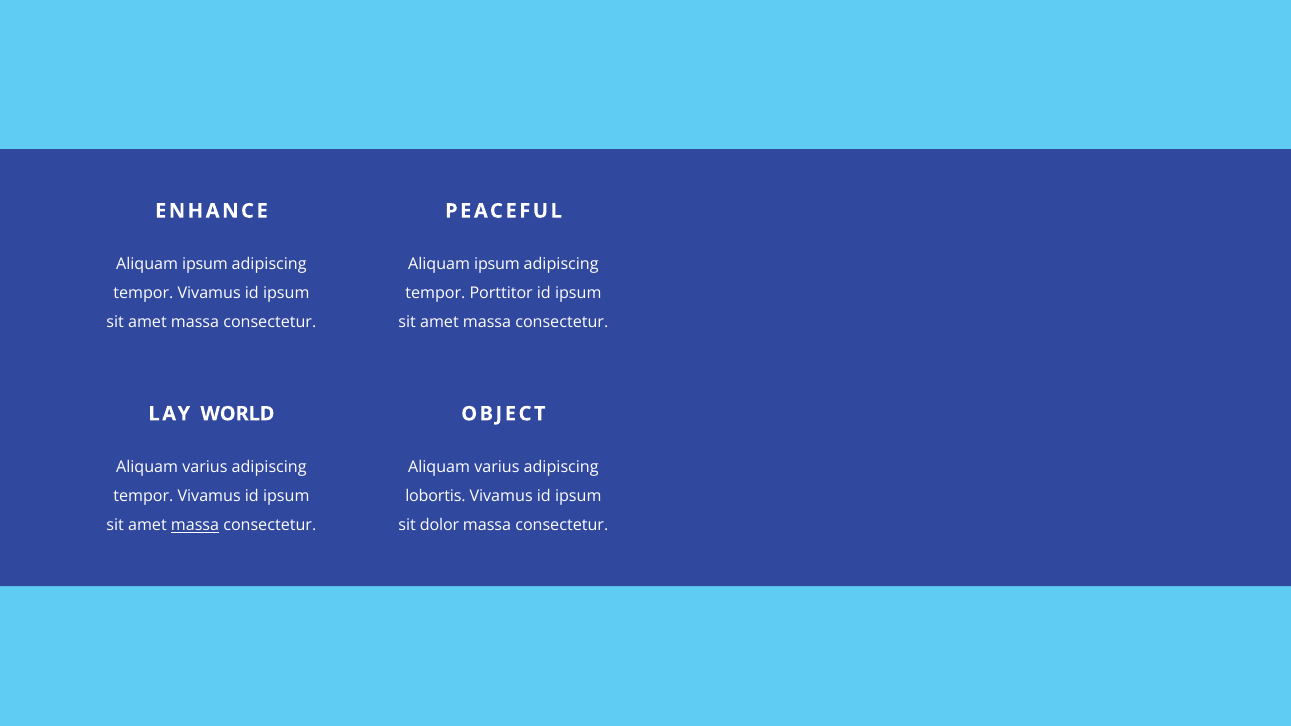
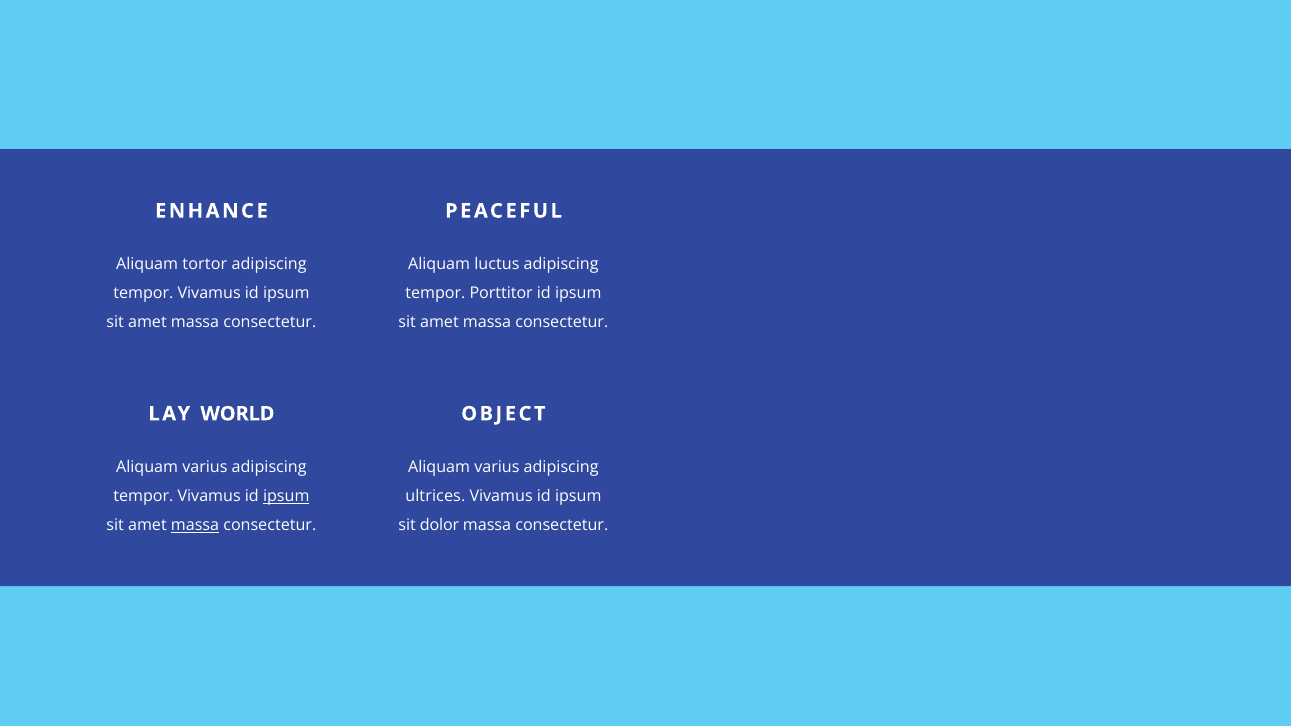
ipsum at (205, 265): ipsum -> tortor
ipsum at (497, 265): ipsum -> luctus
ipsum at (286, 497) underline: none -> present
lobortis: lobortis -> ultrices
